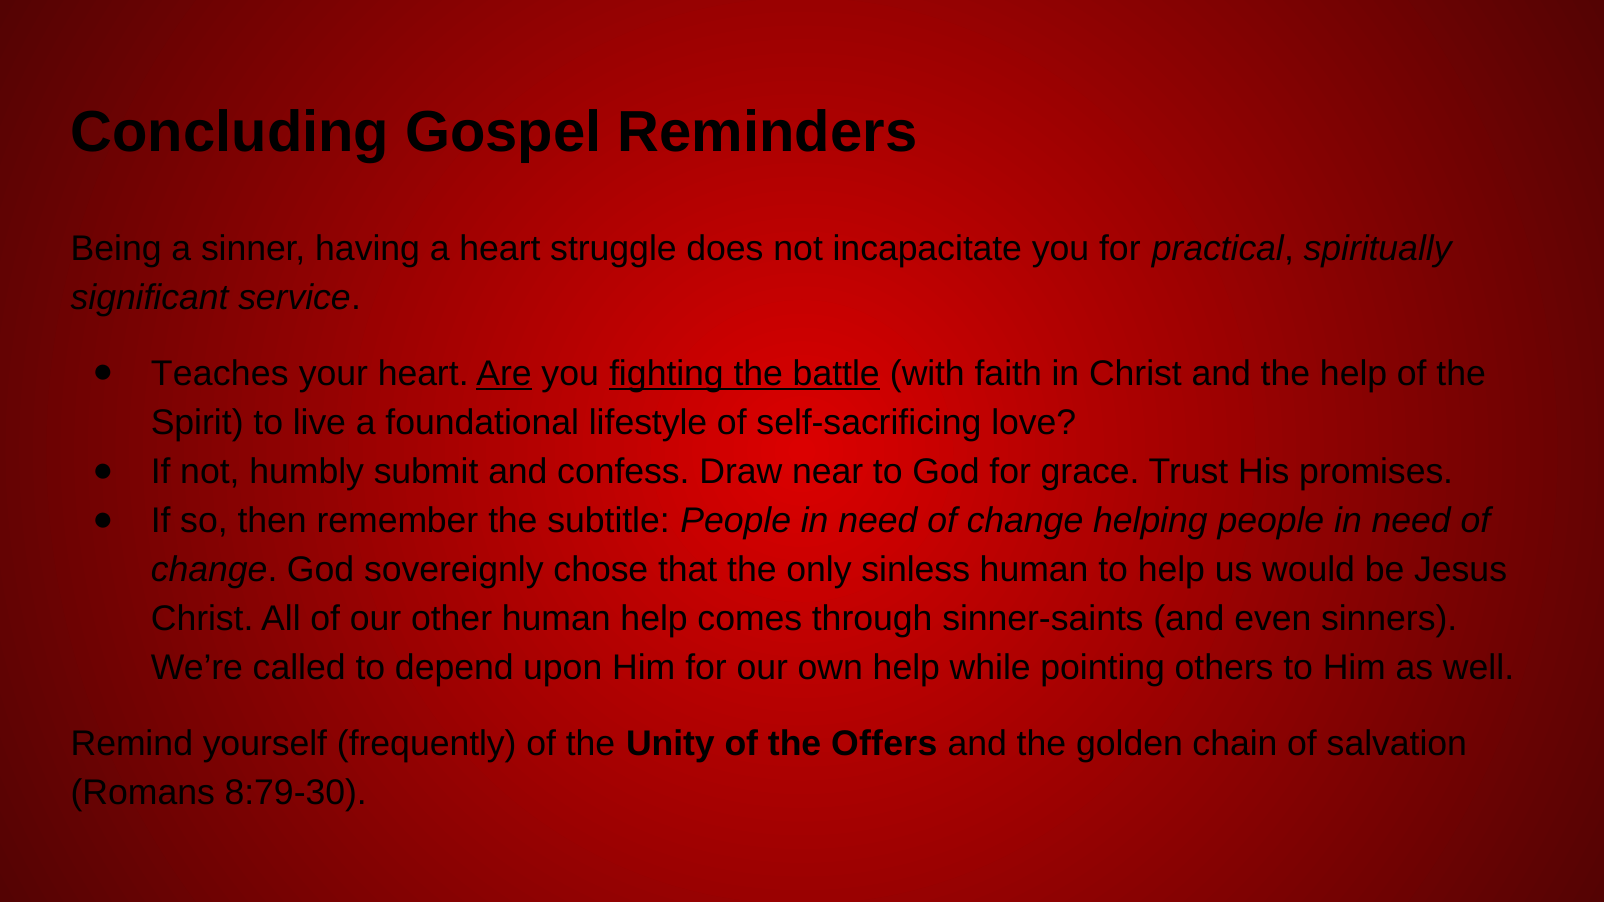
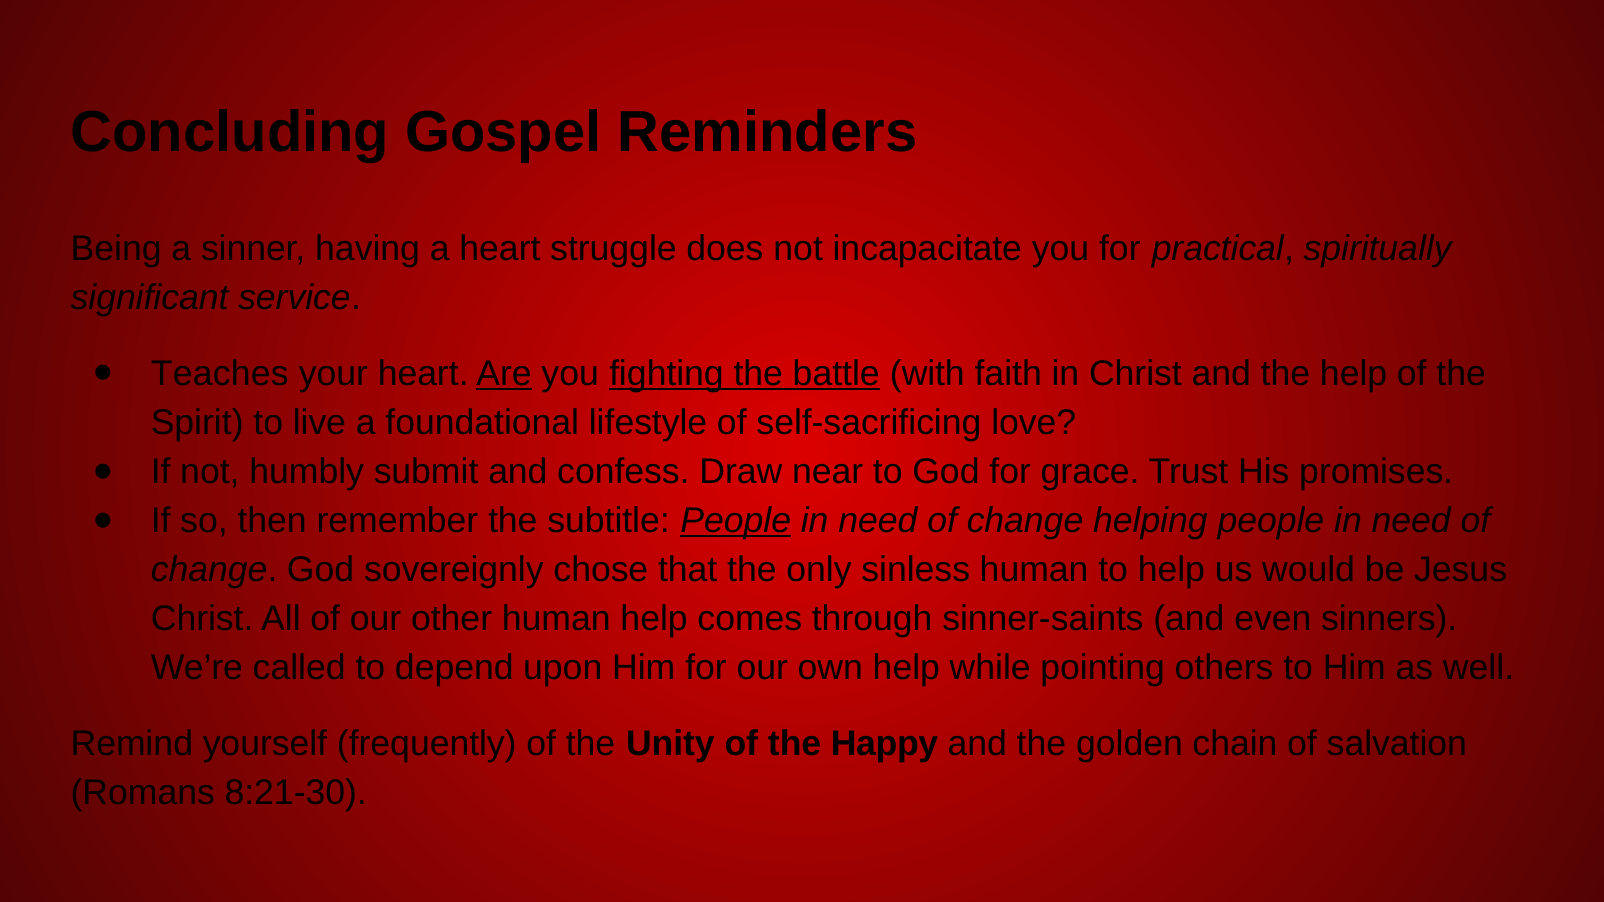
People at (736, 521) underline: none -> present
Offers: Offers -> Happy
8:79-30: 8:79-30 -> 8:21-30
